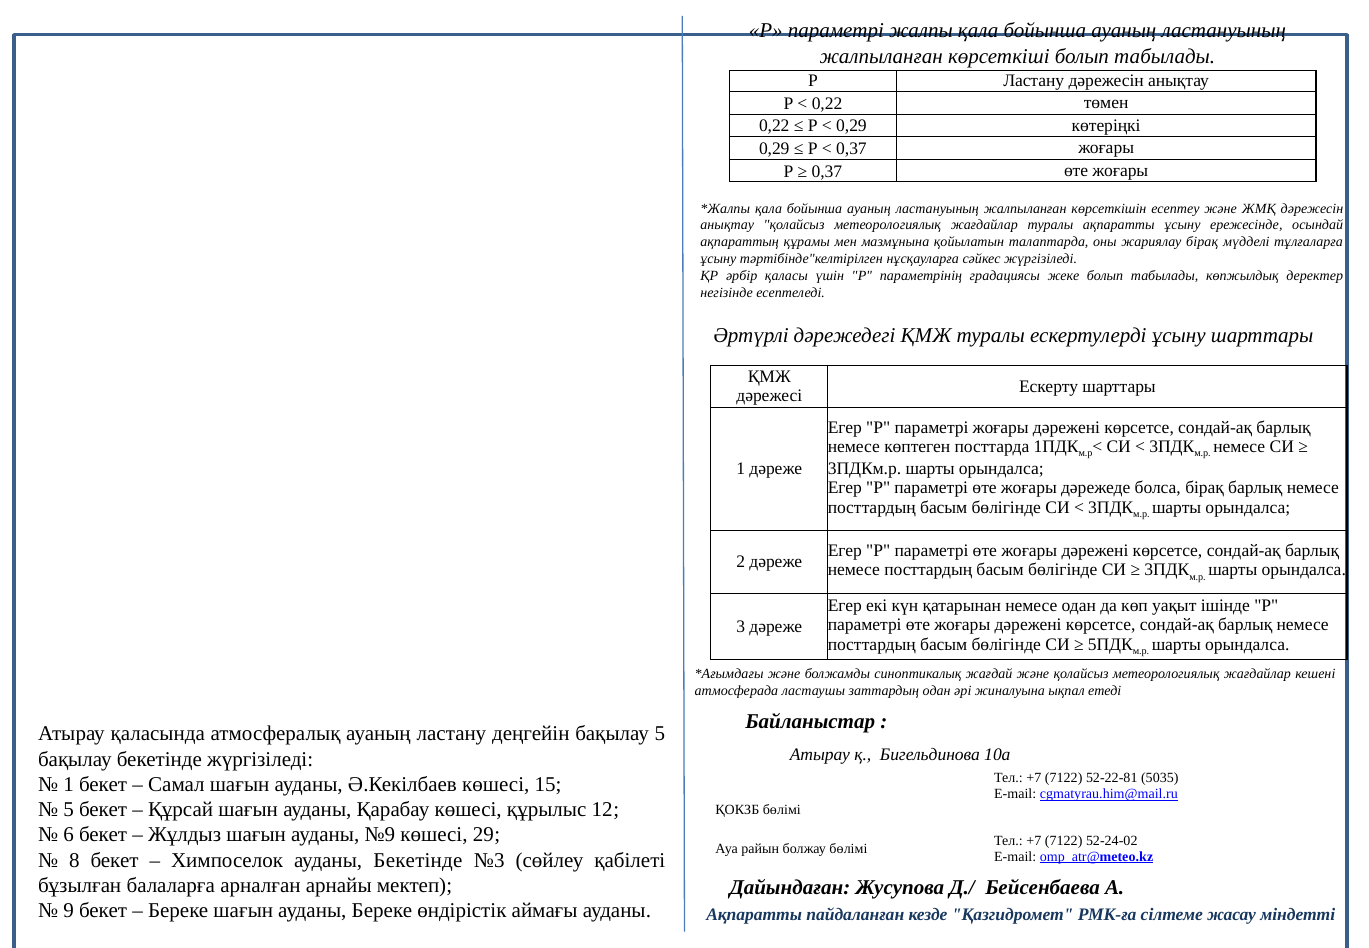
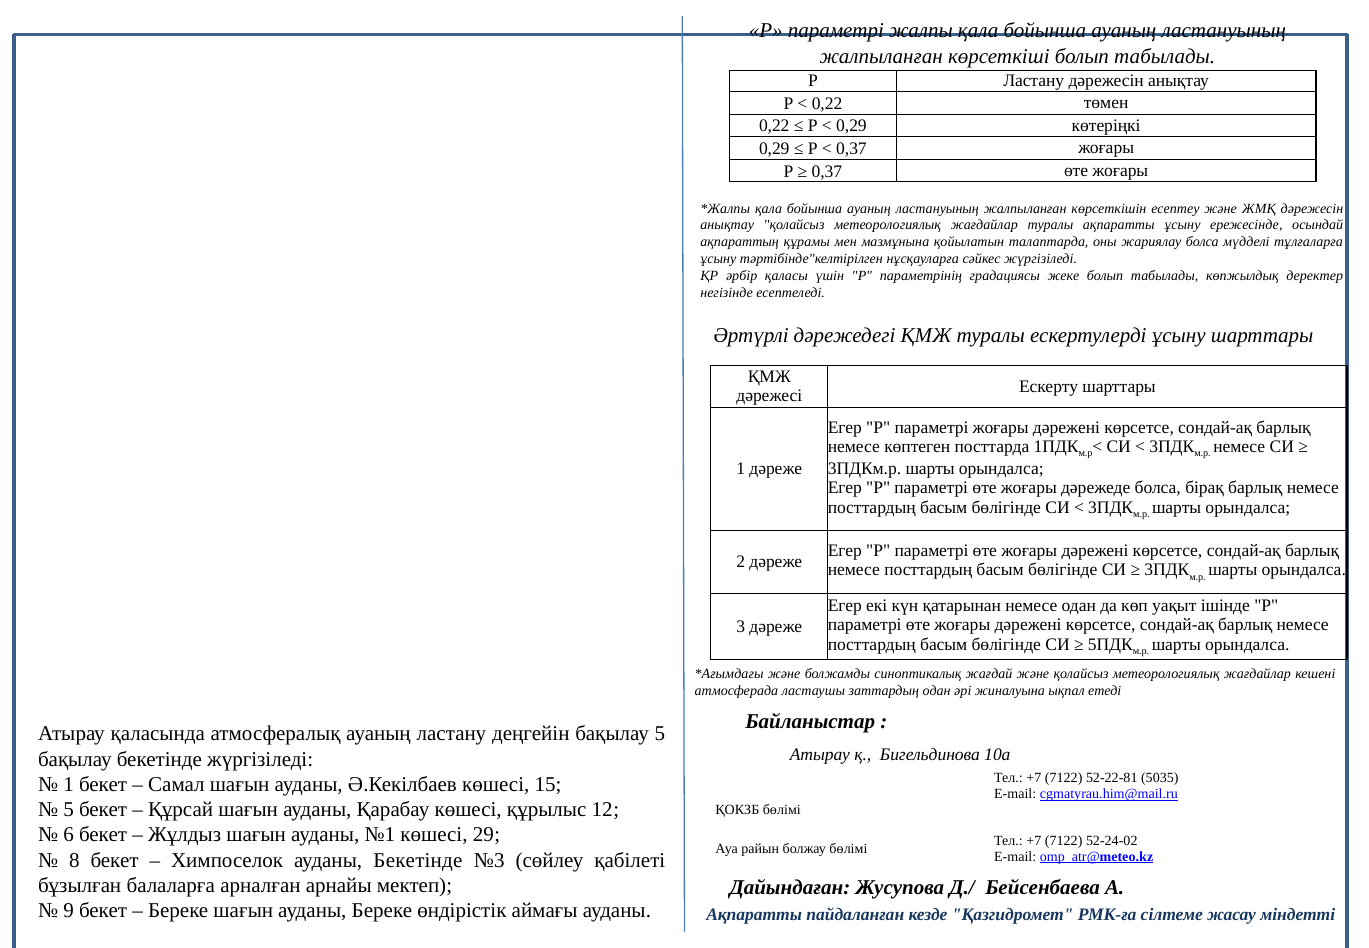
жариялау бірақ: бірақ -> болса
№9: №9 -> №1
